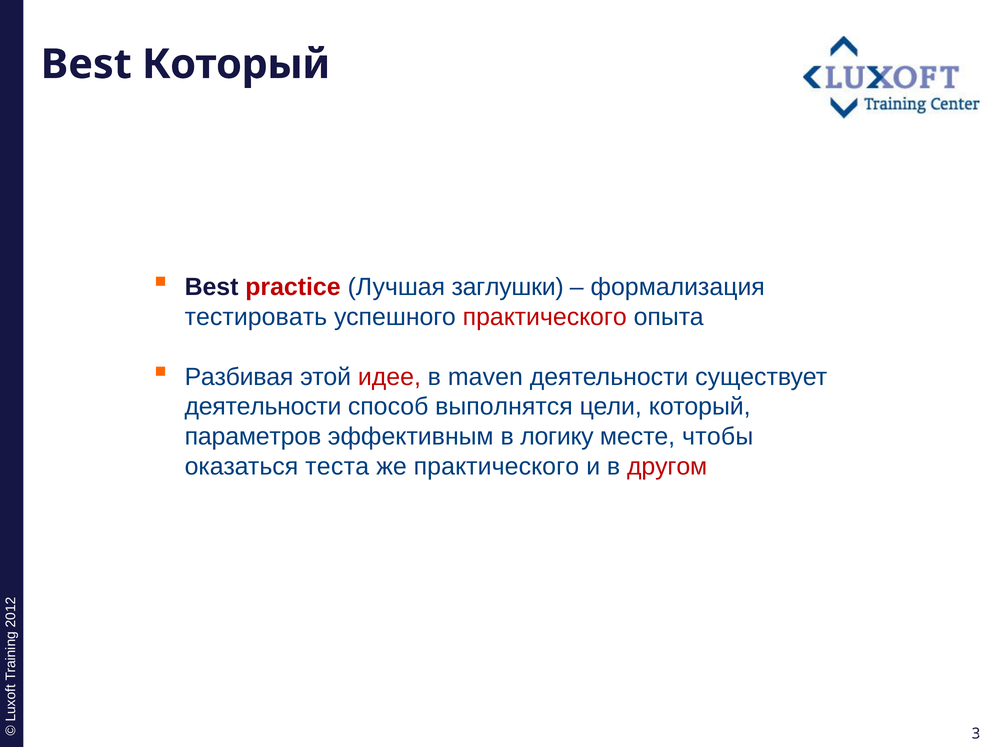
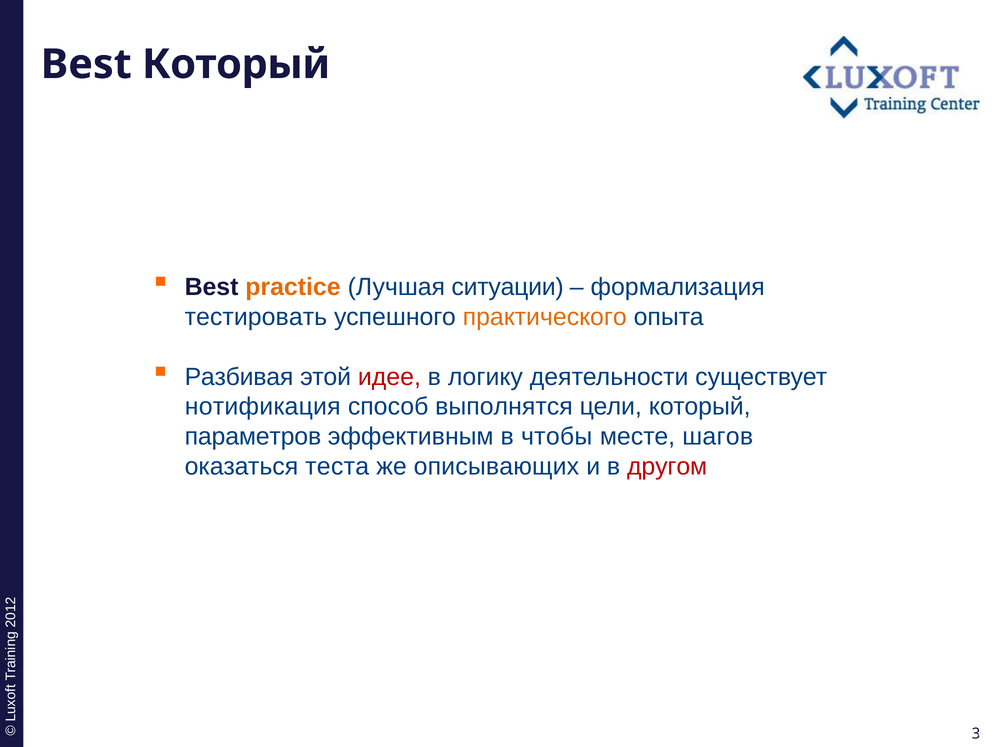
practice colour: red -> orange
заглушки: заглушки -> ситуации
практического at (545, 317) colour: red -> orange
maven: maven -> логику
деятельности at (263, 406): деятельности -> нотификация
логику: логику -> чтобы
чтобы: чтобы -> шагов
же практического: практического -> описывающих
